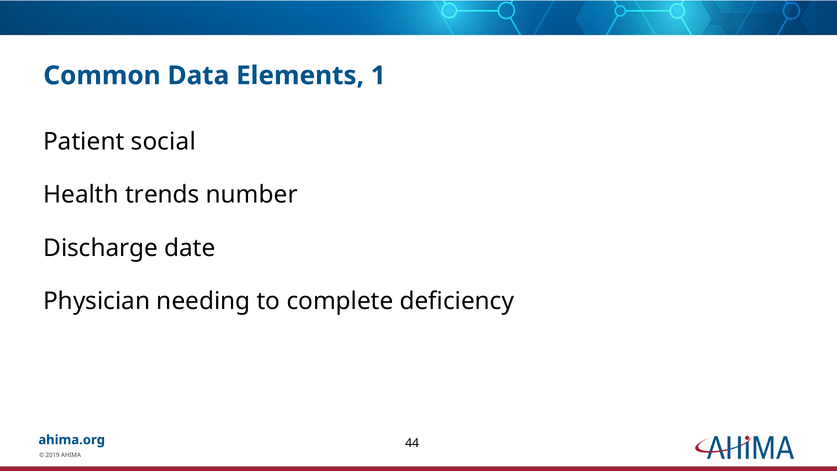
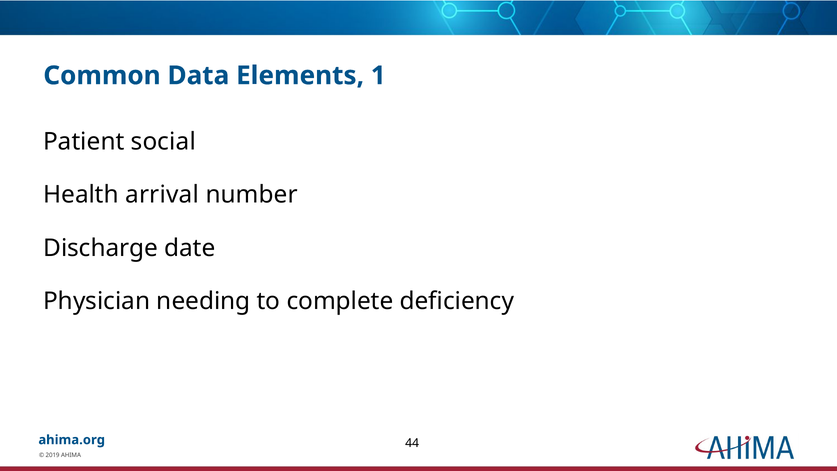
trends: trends -> arrival
